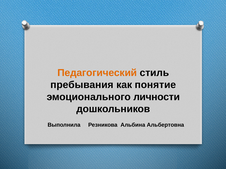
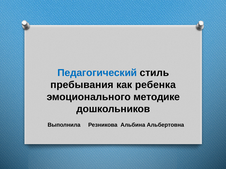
Педагогический colour: orange -> blue
понятие: понятие -> ребенка
личности: личности -> методике
